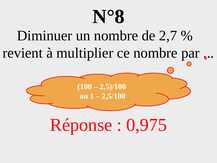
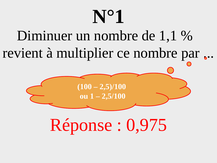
N°8: N°8 -> N°1
2,7: 2,7 -> 1,1
